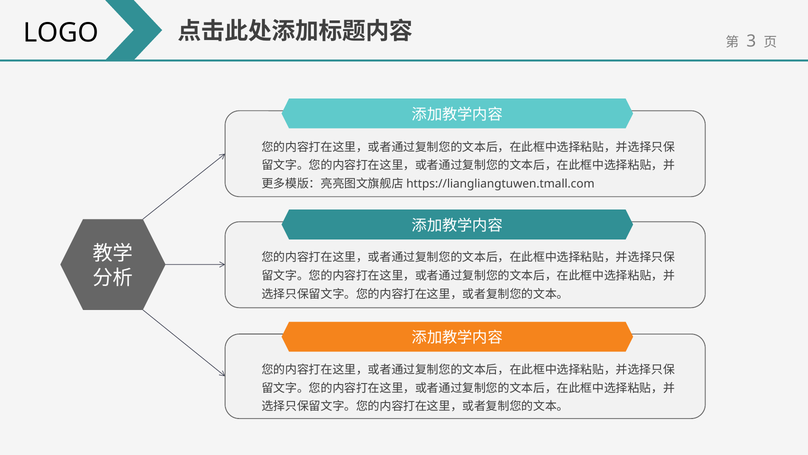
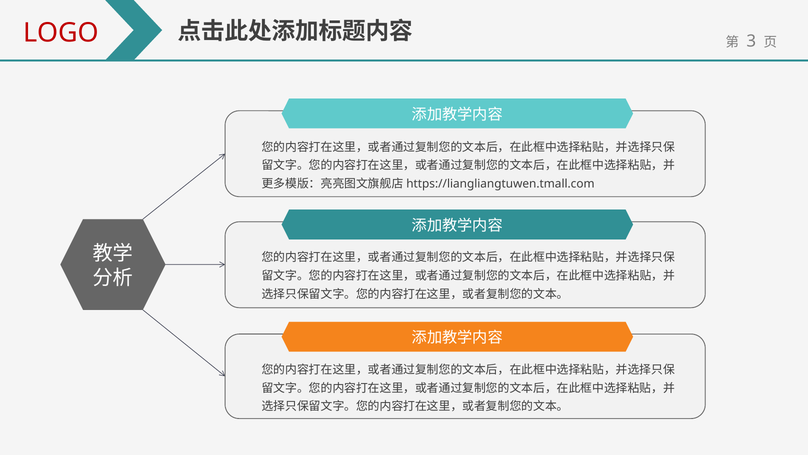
LOGO colour: black -> red
